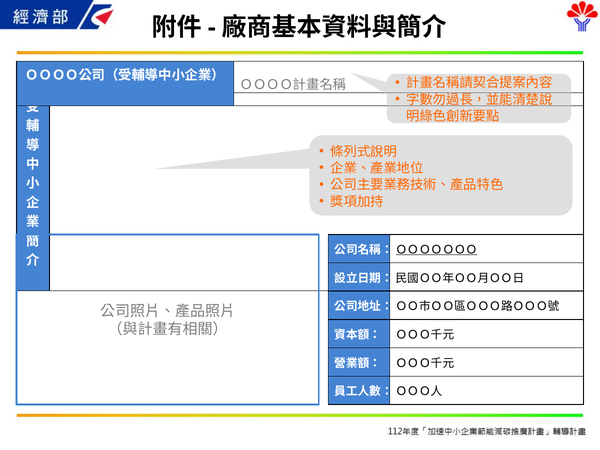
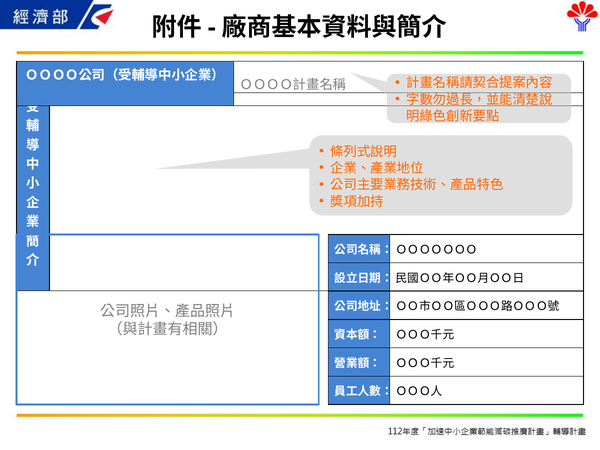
ＯＯＯＯＯＯＯ underline: present -> none
